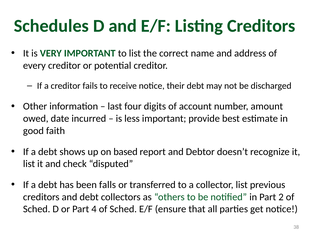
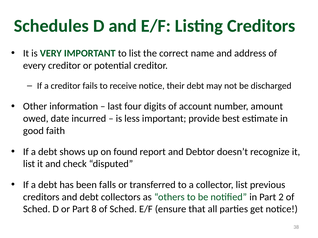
based: based -> found
4: 4 -> 8
